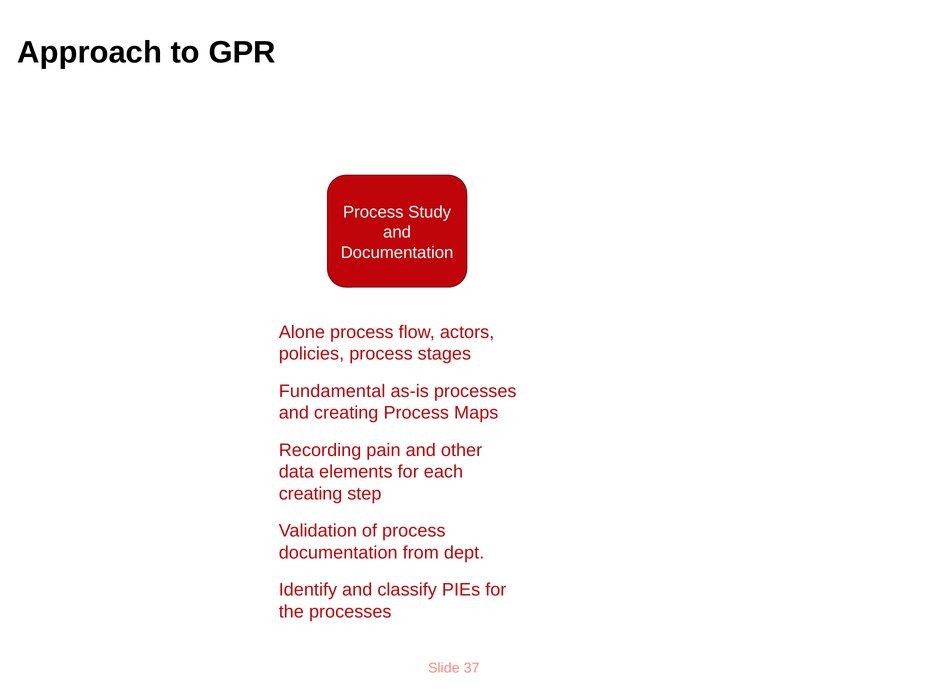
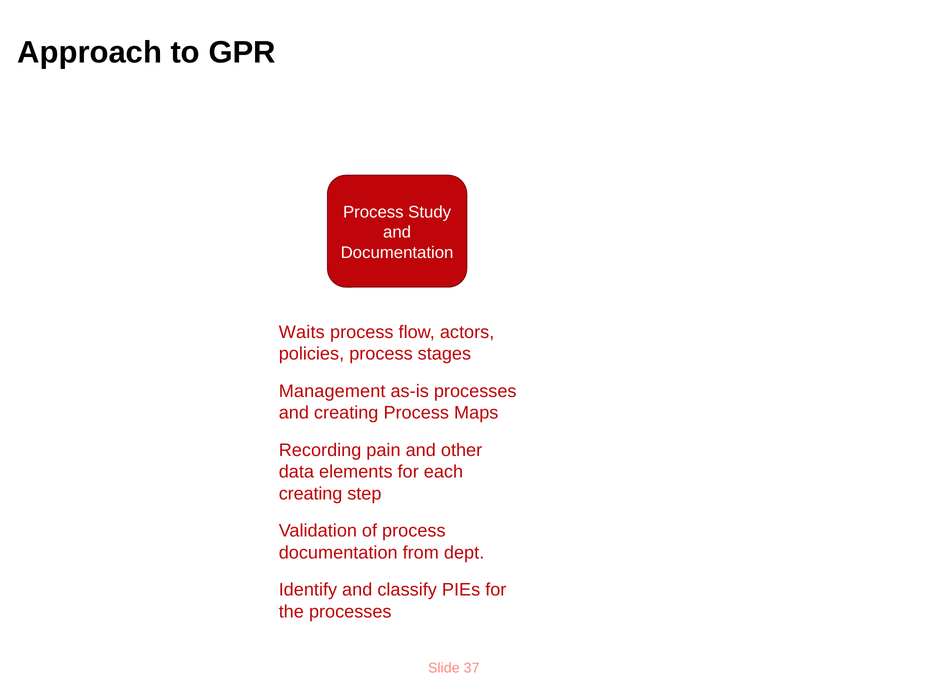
Alone: Alone -> Waits
Fundamental: Fundamental -> Management
